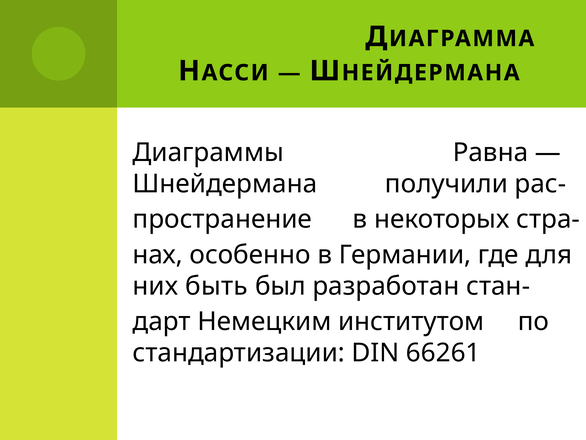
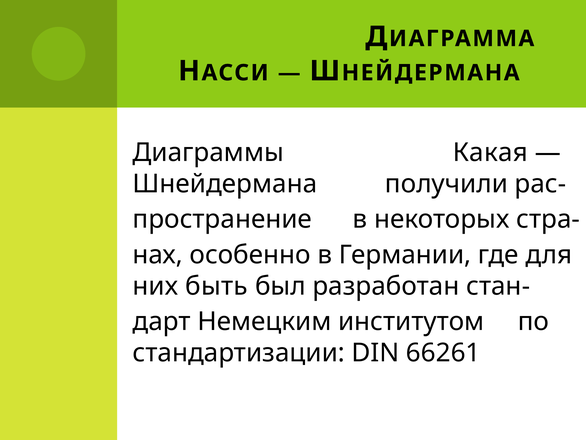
Равна: Равна -> Какая
